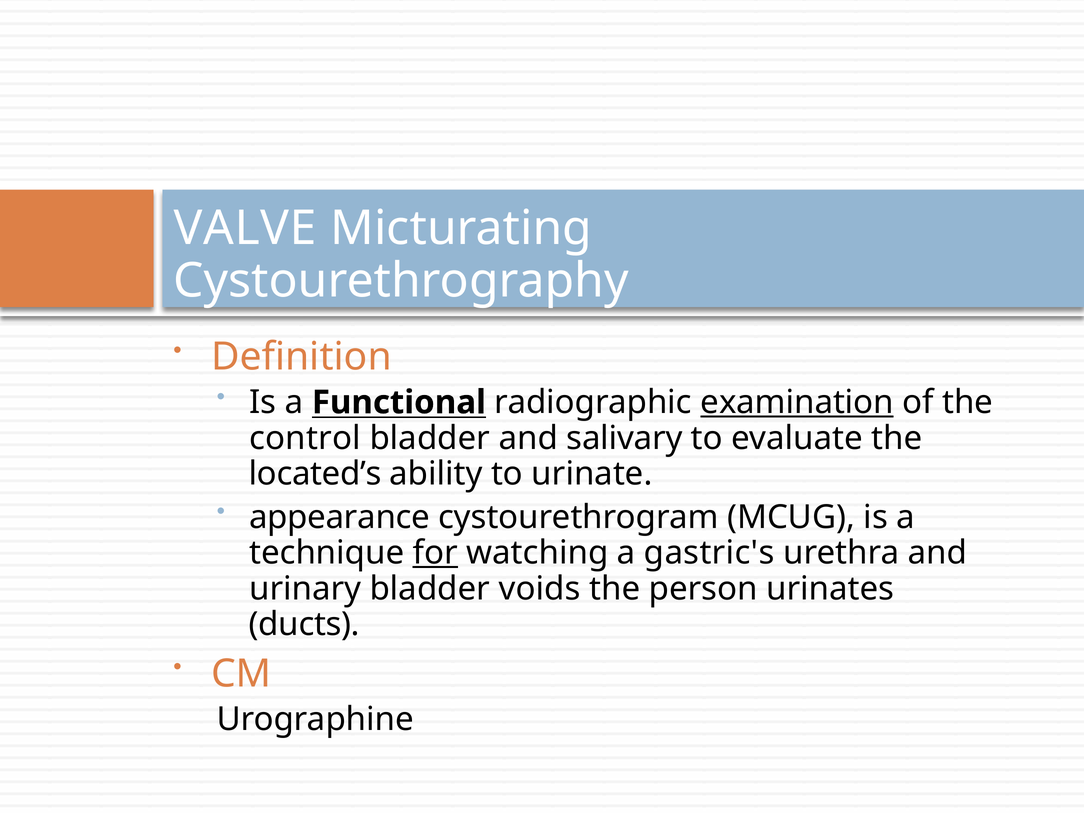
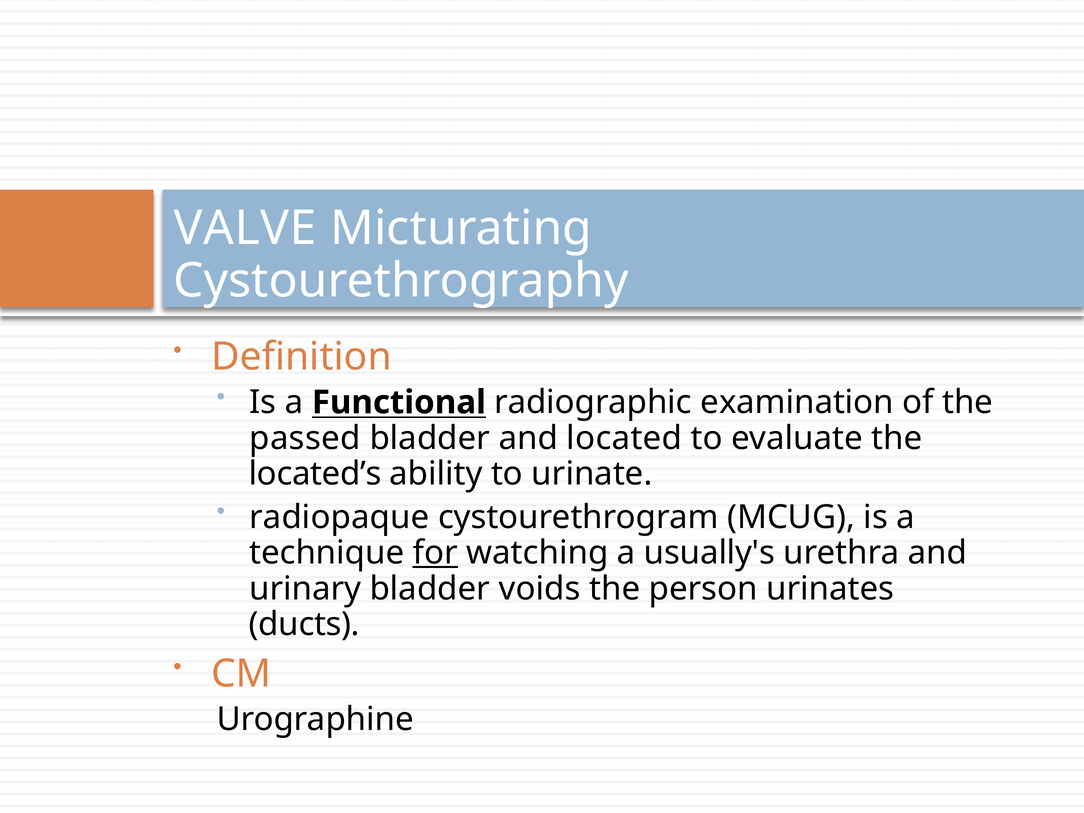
examination underline: present -> none
control: control -> passed
salivary: salivary -> located
appearance: appearance -> radiopaque
gastric's: gastric's -> usually's
